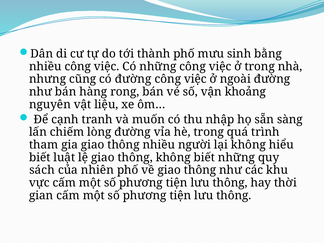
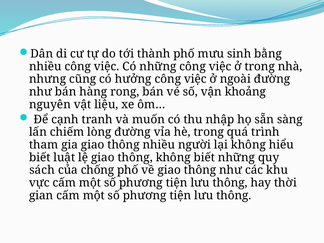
có đường: đường -> hưởng
nhiên: nhiên -> chống
